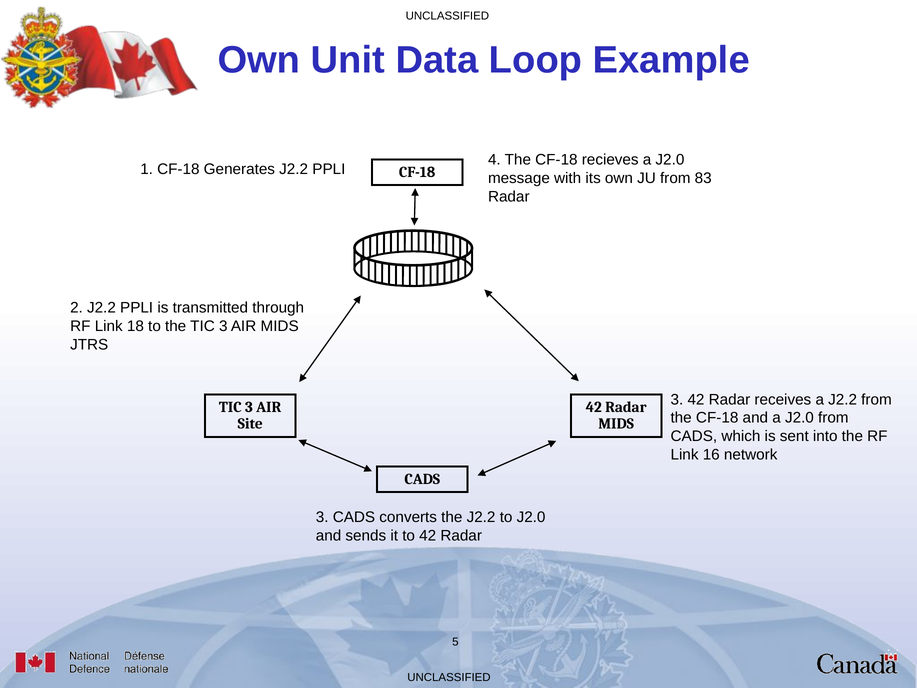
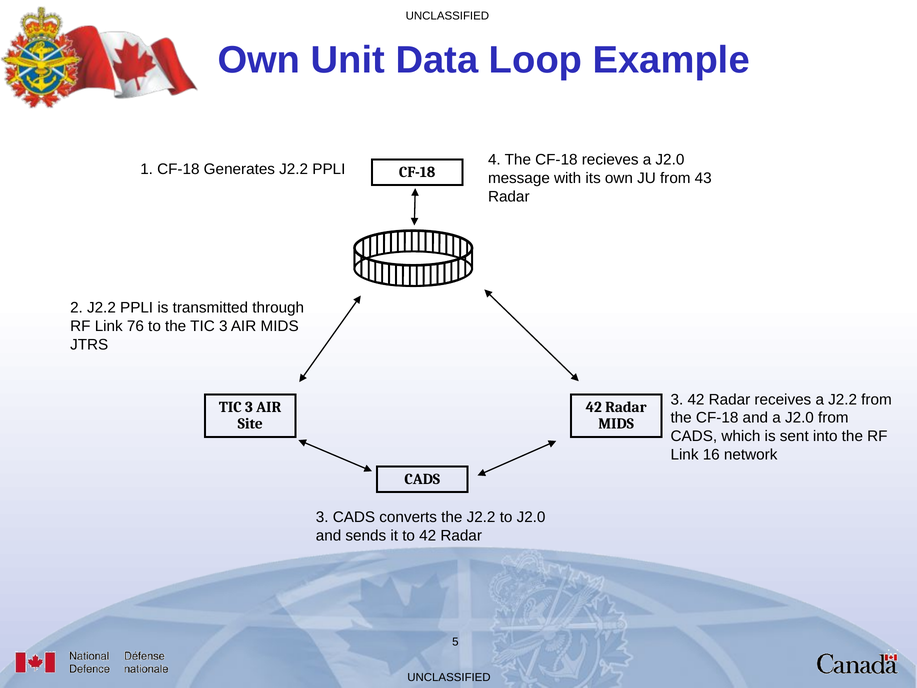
83: 83 -> 43
18: 18 -> 76
